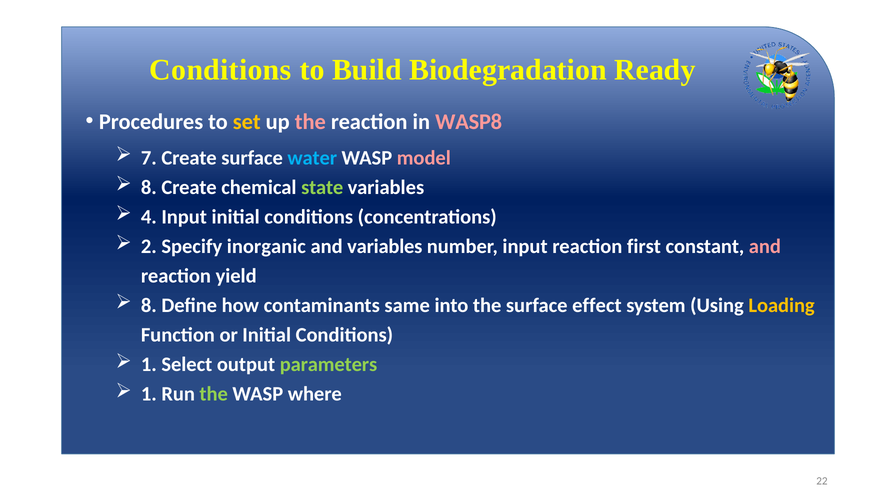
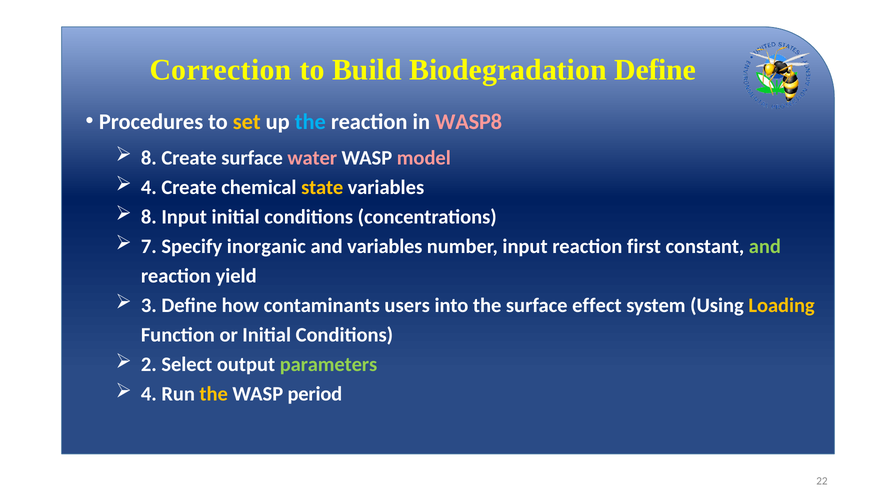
Conditions at (220, 70): Conditions -> Correction
Biodegradation Ready: Ready -> Define
the at (310, 122) colour: pink -> light blue
7 at (149, 158): 7 -> 8
water colour: light blue -> pink
8 at (149, 187): 8 -> 4
state colour: light green -> yellow
4 at (149, 217): 4 -> 8
2: 2 -> 7
and at (765, 246) colour: pink -> light green
8 at (149, 306): 8 -> 3
same: same -> users
1 at (149, 365): 1 -> 2
1 at (149, 394): 1 -> 4
the at (214, 394) colour: light green -> yellow
where: where -> period
